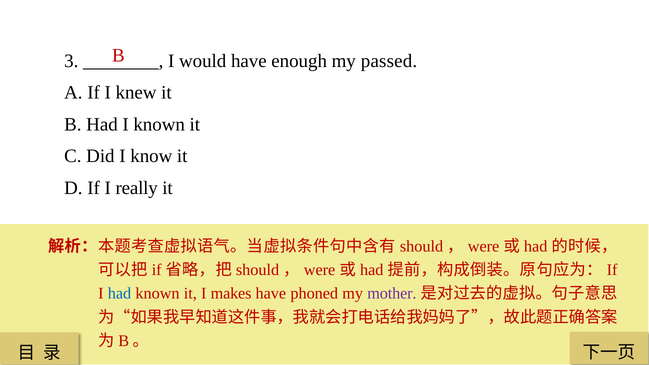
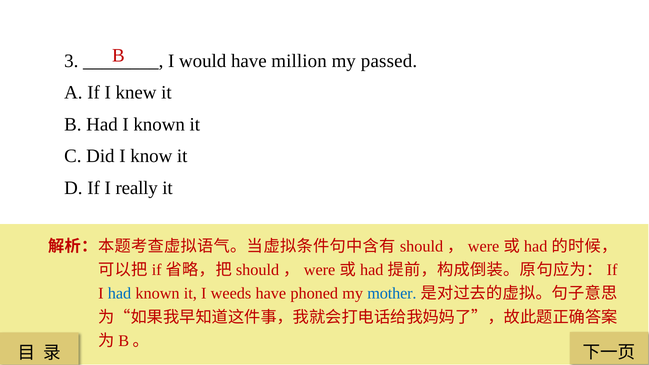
enough: enough -> million
makes: makes -> weeds
mother colour: purple -> blue
